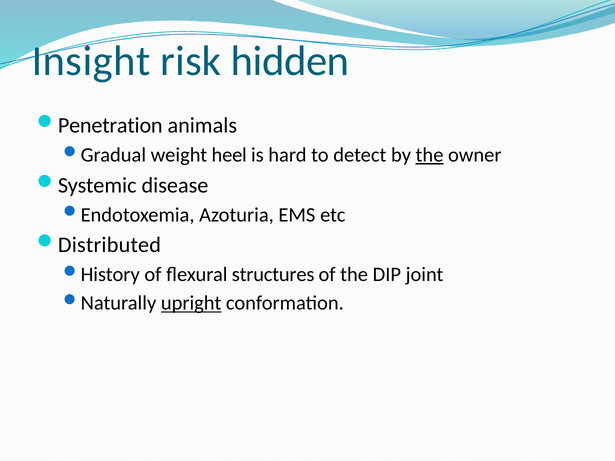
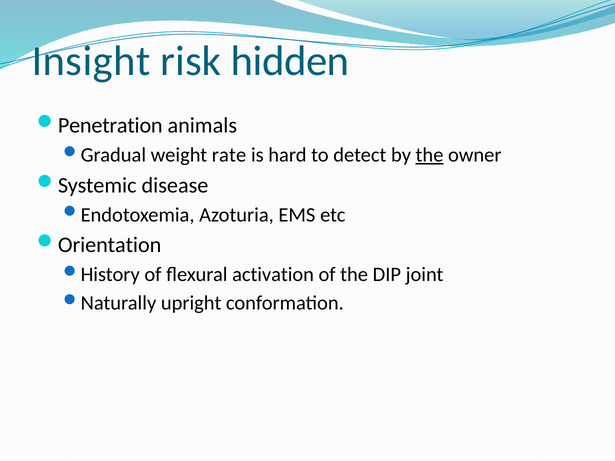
heel: heel -> rate
Distributed: Distributed -> Orientation
structures: structures -> activation
upright underline: present -> none
